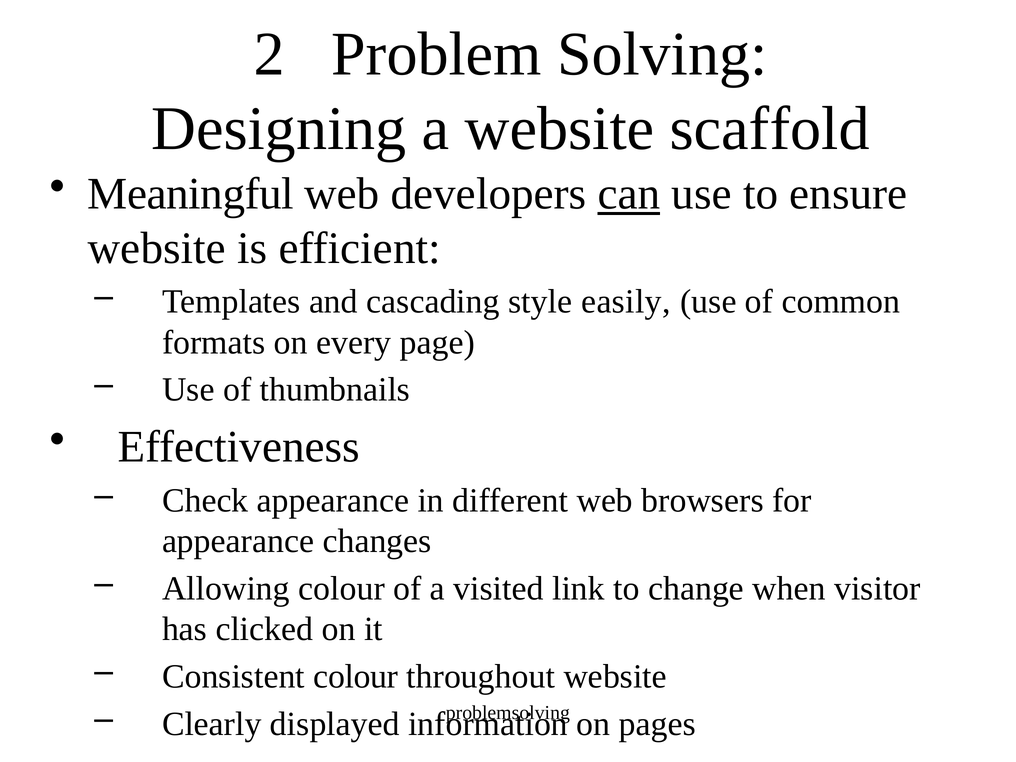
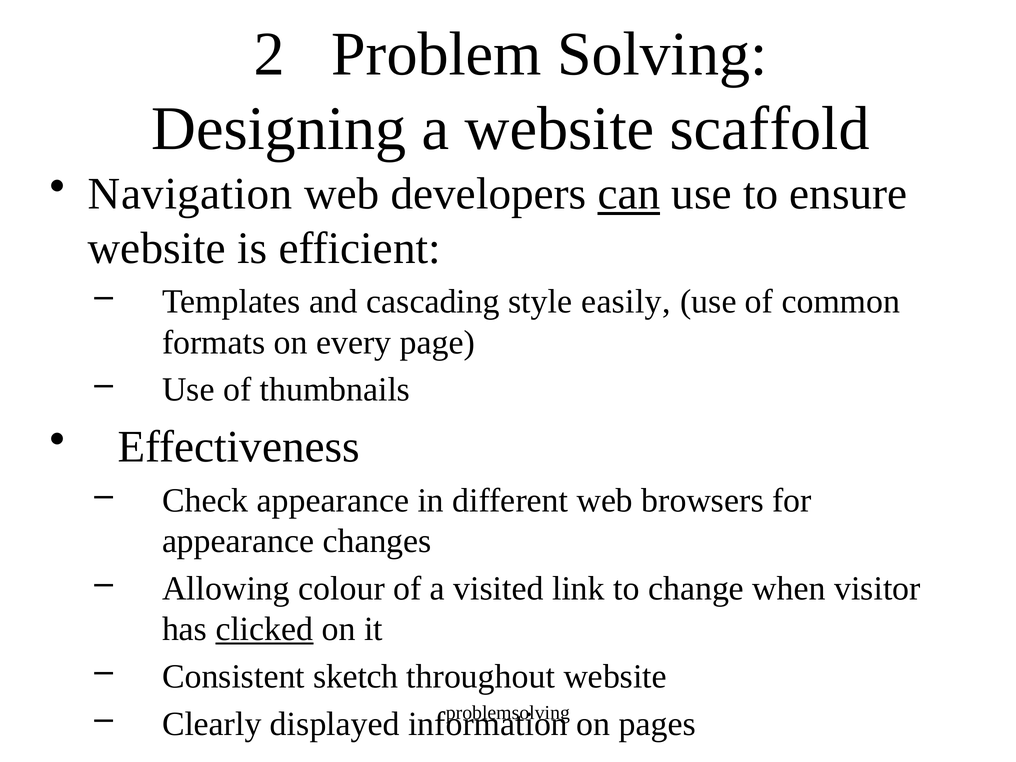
Meaningful: Meaningful -> Navigation
clicked underline: none -> present
Consistent colour: colour -> sketch
